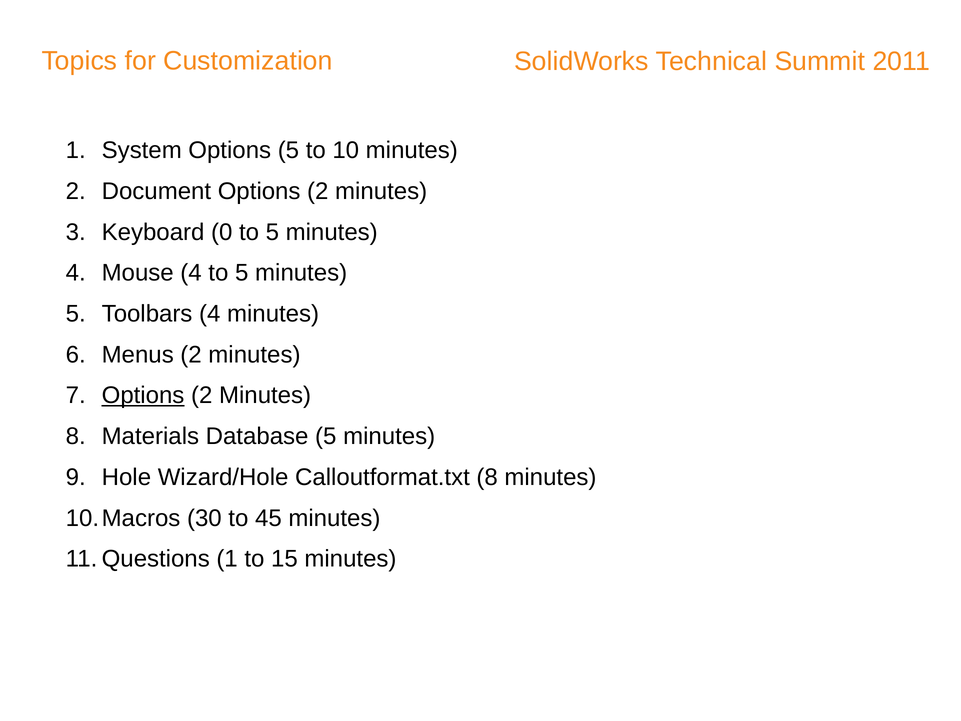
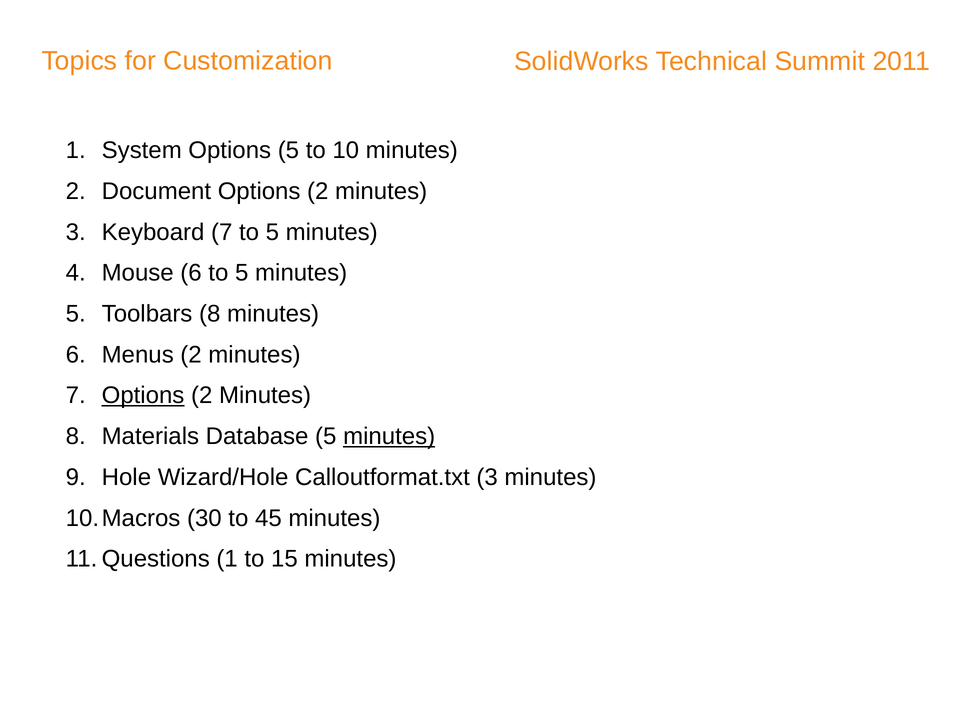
Keyboard 0: 0 -> 7
Mouse 4: 4 -> 6
Toolbars 4: 4 -> 8
minutes at (389, 436) underline: none -> present
Calloutformat.txt 8: 8 -> 3
